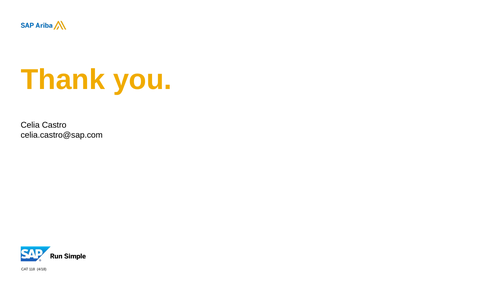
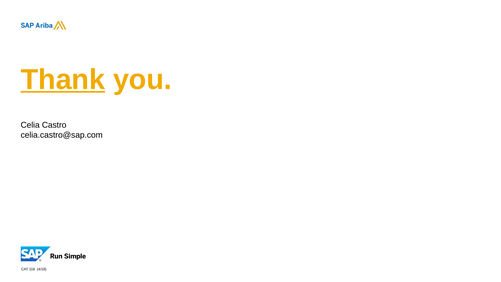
Thank underline: none -> present
